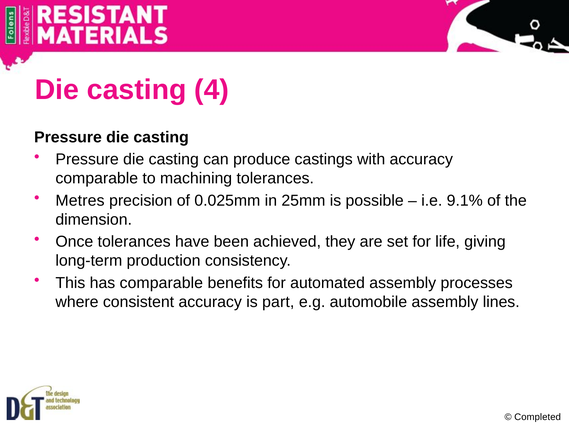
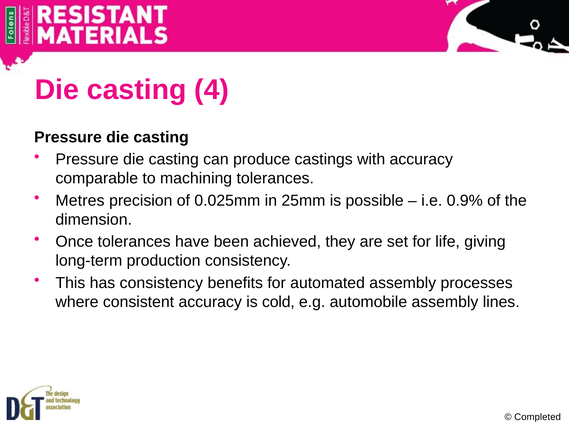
9.1%: 9.1% -> 0.9%
has comparable: comparable -> consistency
part: part -> cold
